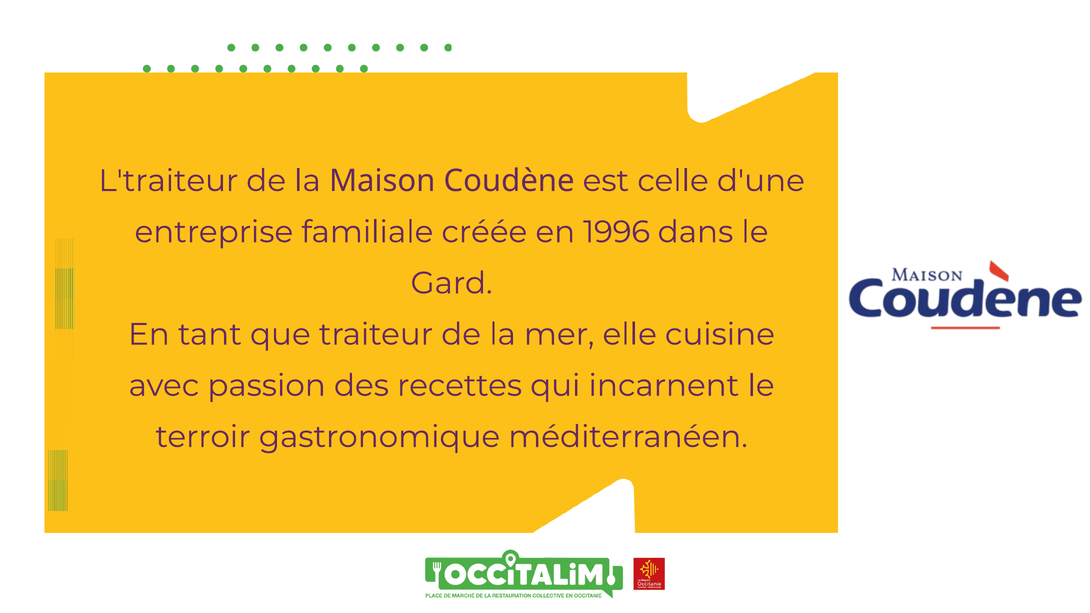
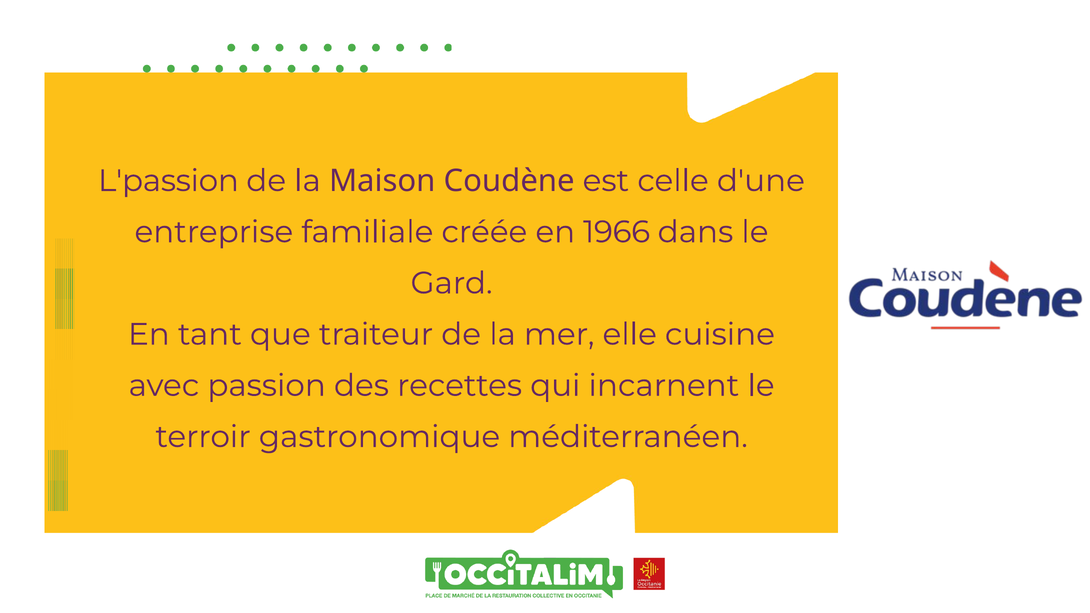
L'traiteur: L'traiteur -> L'passion
1996: 1996 -> 1966
